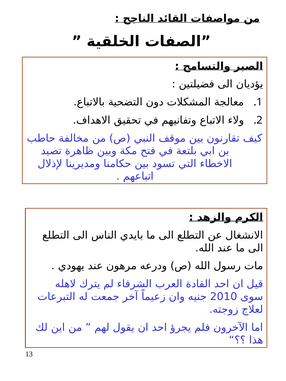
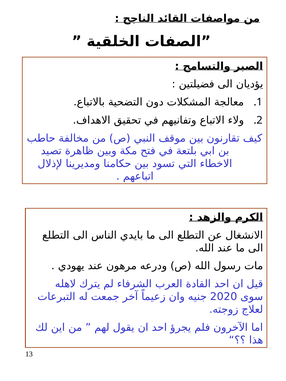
2010: 2010 -> 2020
